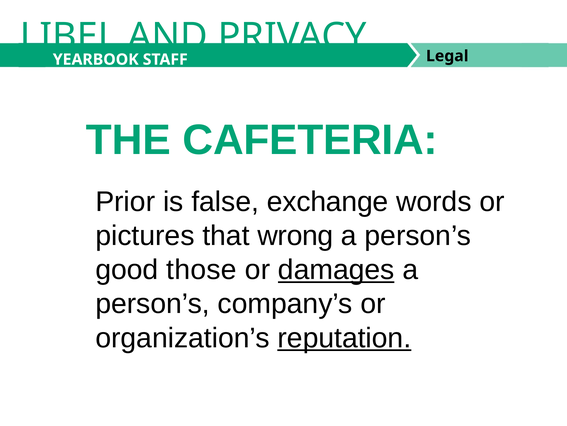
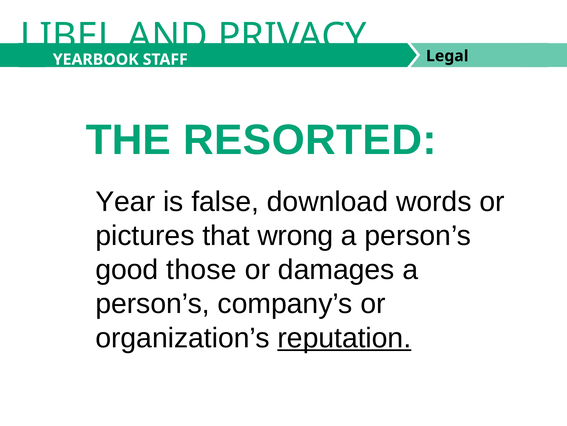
CAFETERIA: CAFETERIA -> RESORTED
Prior: Prior -> Year
exchange: exchange -> download
damages underline: present -> none
